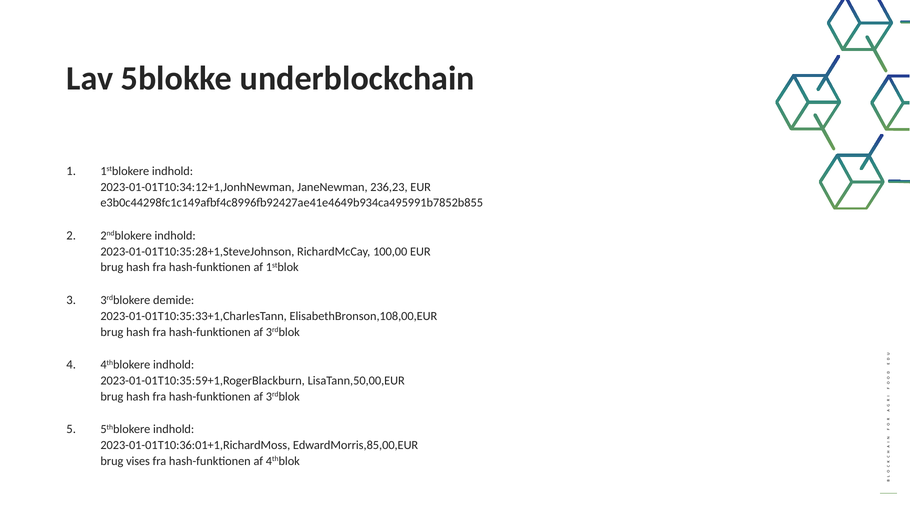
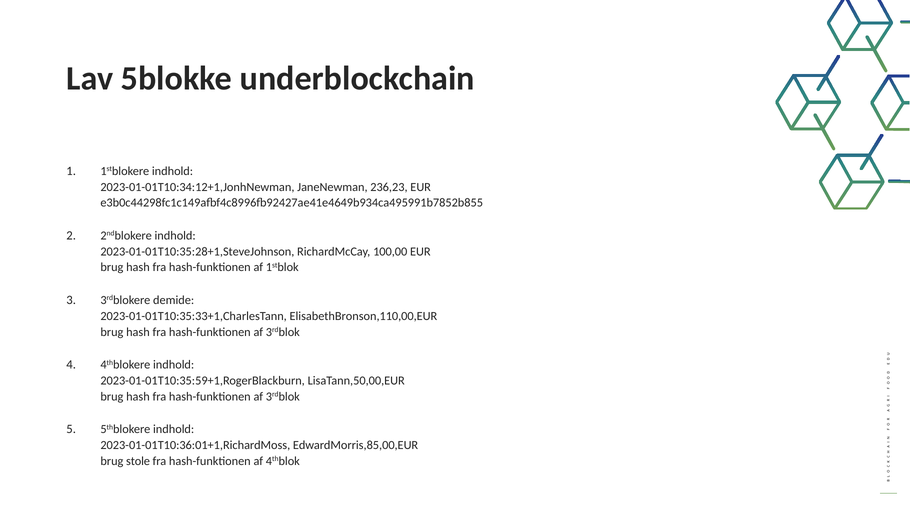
ElisabethBronson,108,00,EUR: ElisabethBronson,108,00,EUR -> ElisabethBronson,110,00,EUR
vises: vises -> stole
